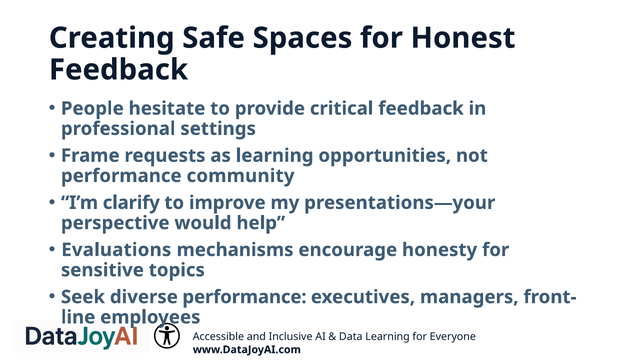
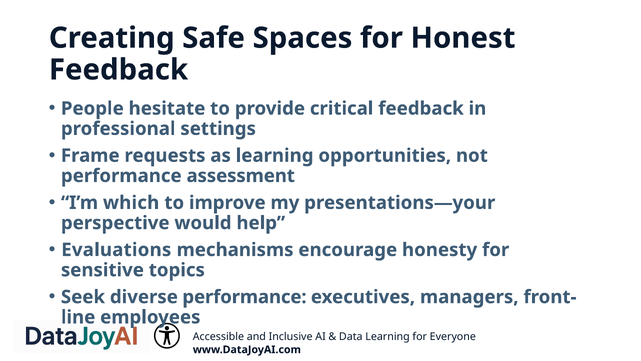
community: community -> assessment
clarify: clarify -> which
